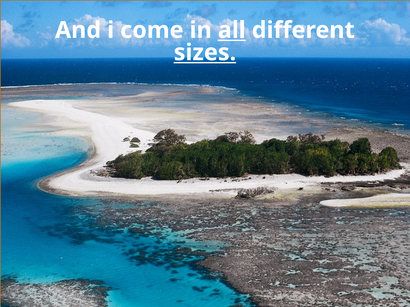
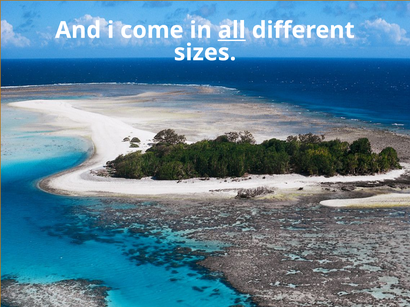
sizes underline: present -> none
